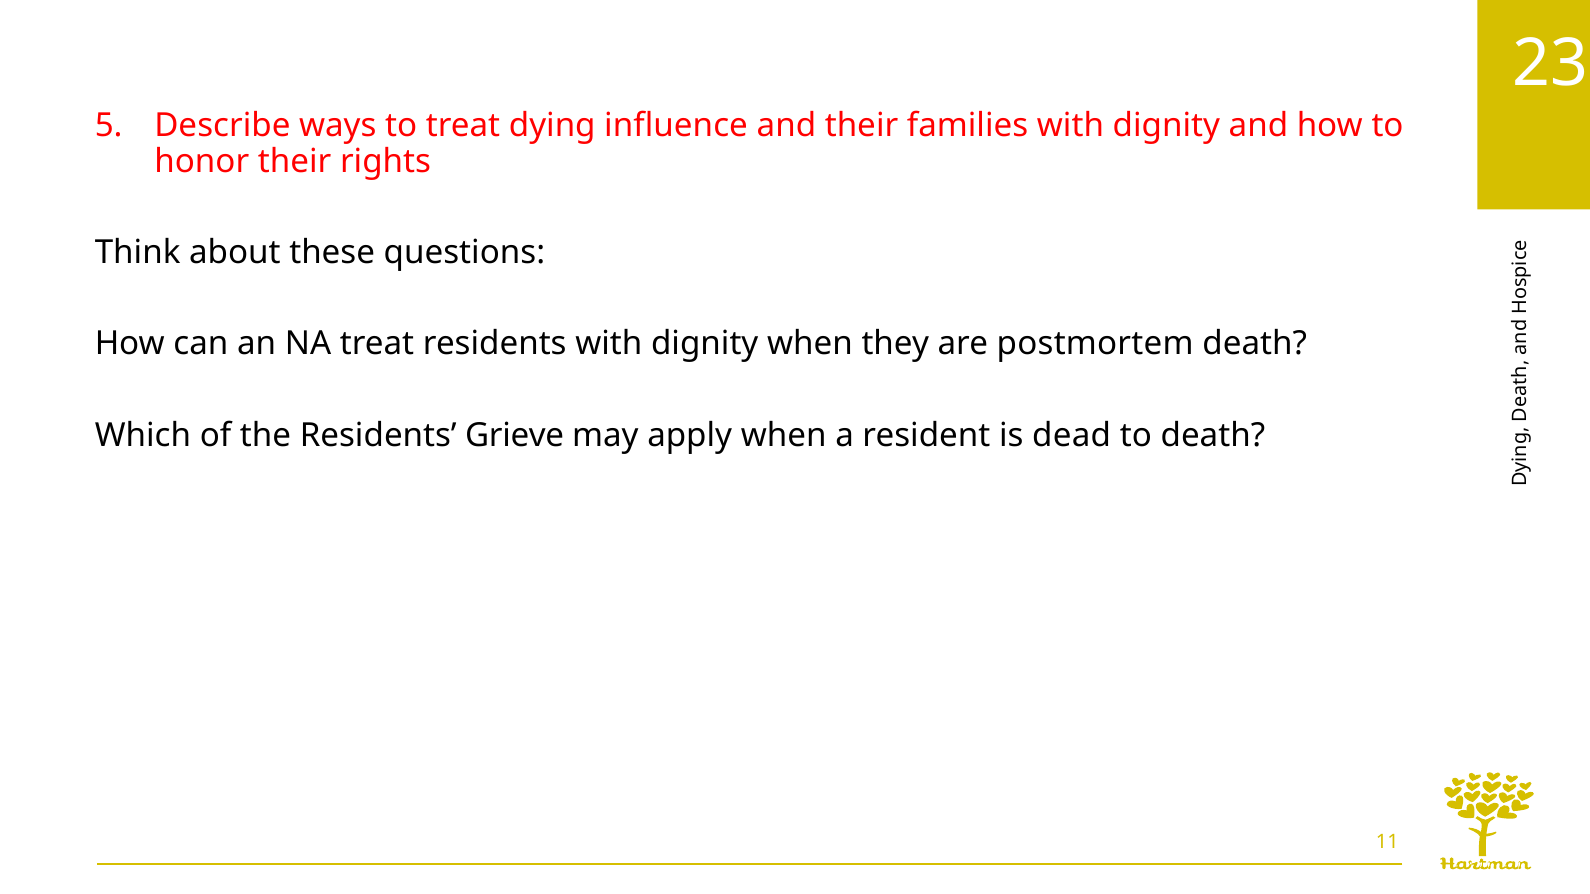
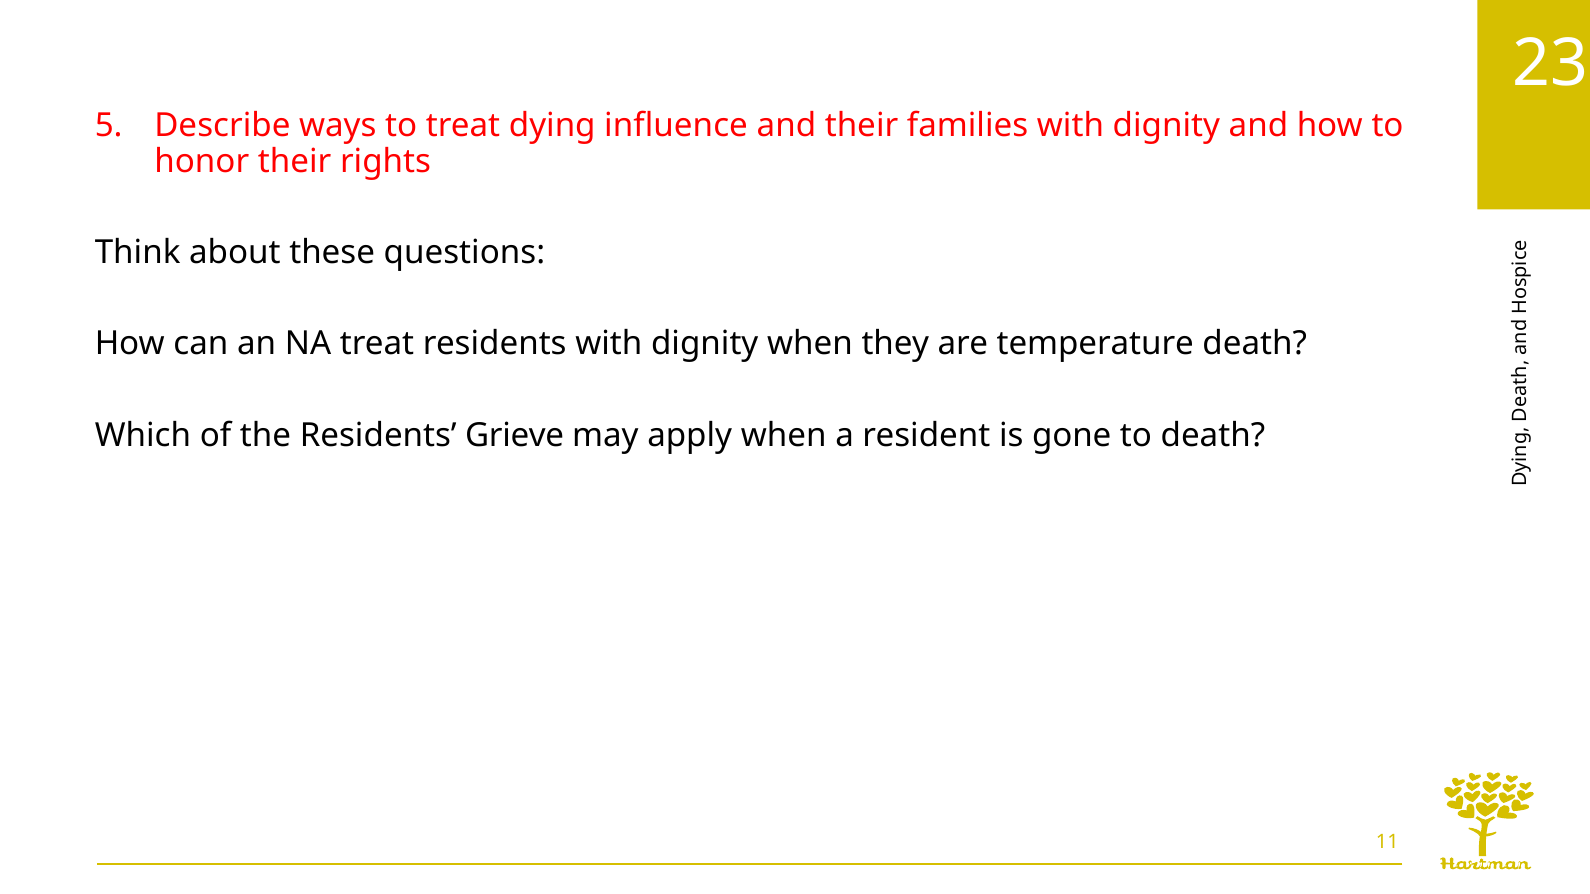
postmortem: postmortem -> temperature
dead: dead -> gone
